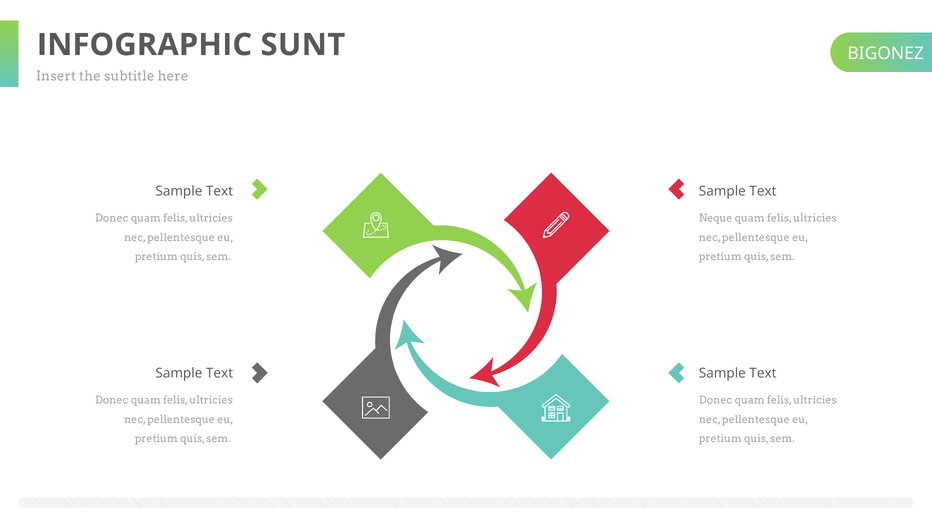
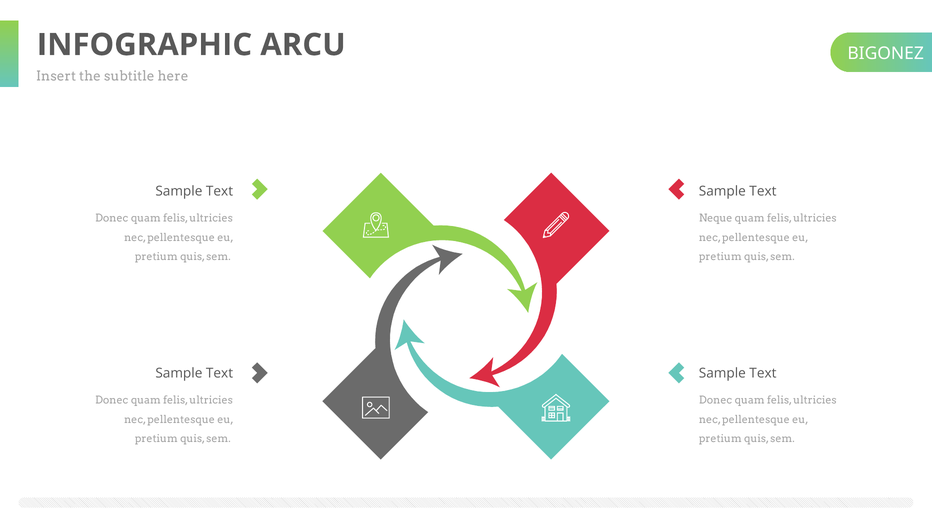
SUNT: SUNT -> ARCU
